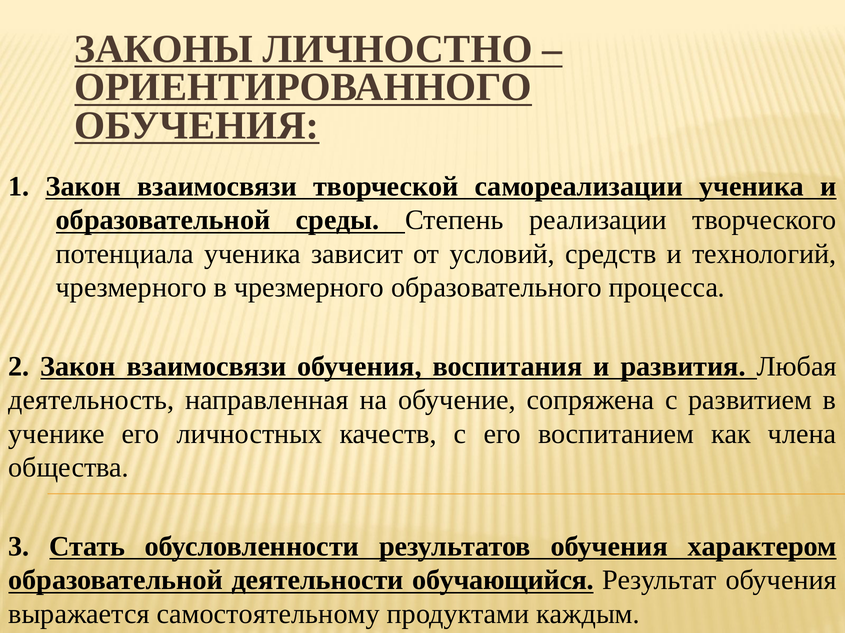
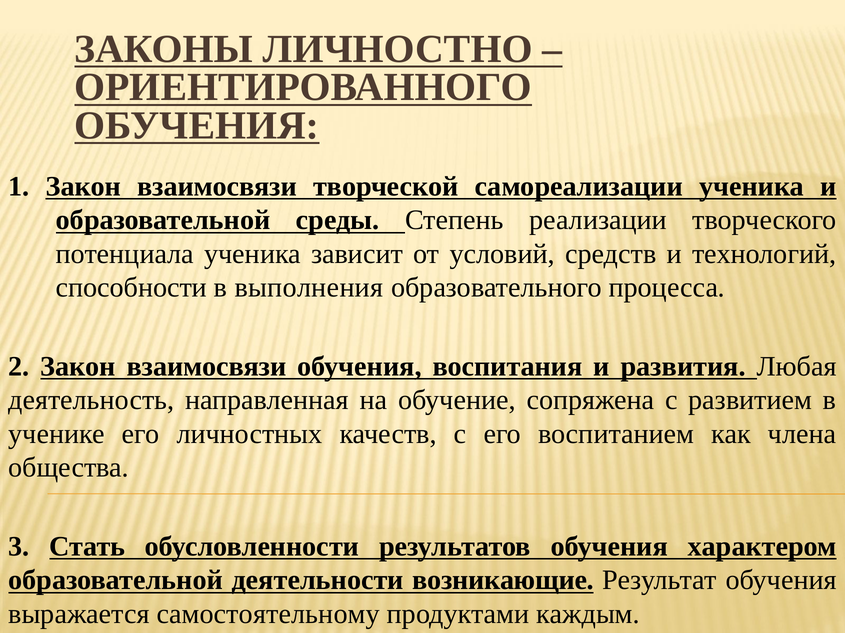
чрезмерного at (131, 288): чрезмерного -> способности
в чрезмерного: чрезмерного -> выполнения
обучающийся: обучающийся -> возникающие
